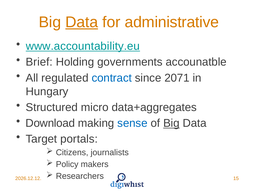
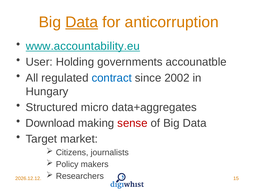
administrative: administrative -> anticorruption
Brief: Brief -> User
2071: 2071 -> 2002
sense colour: blue -> red
Big at (171, 123) underline: present -> none
portals: portals -> market
